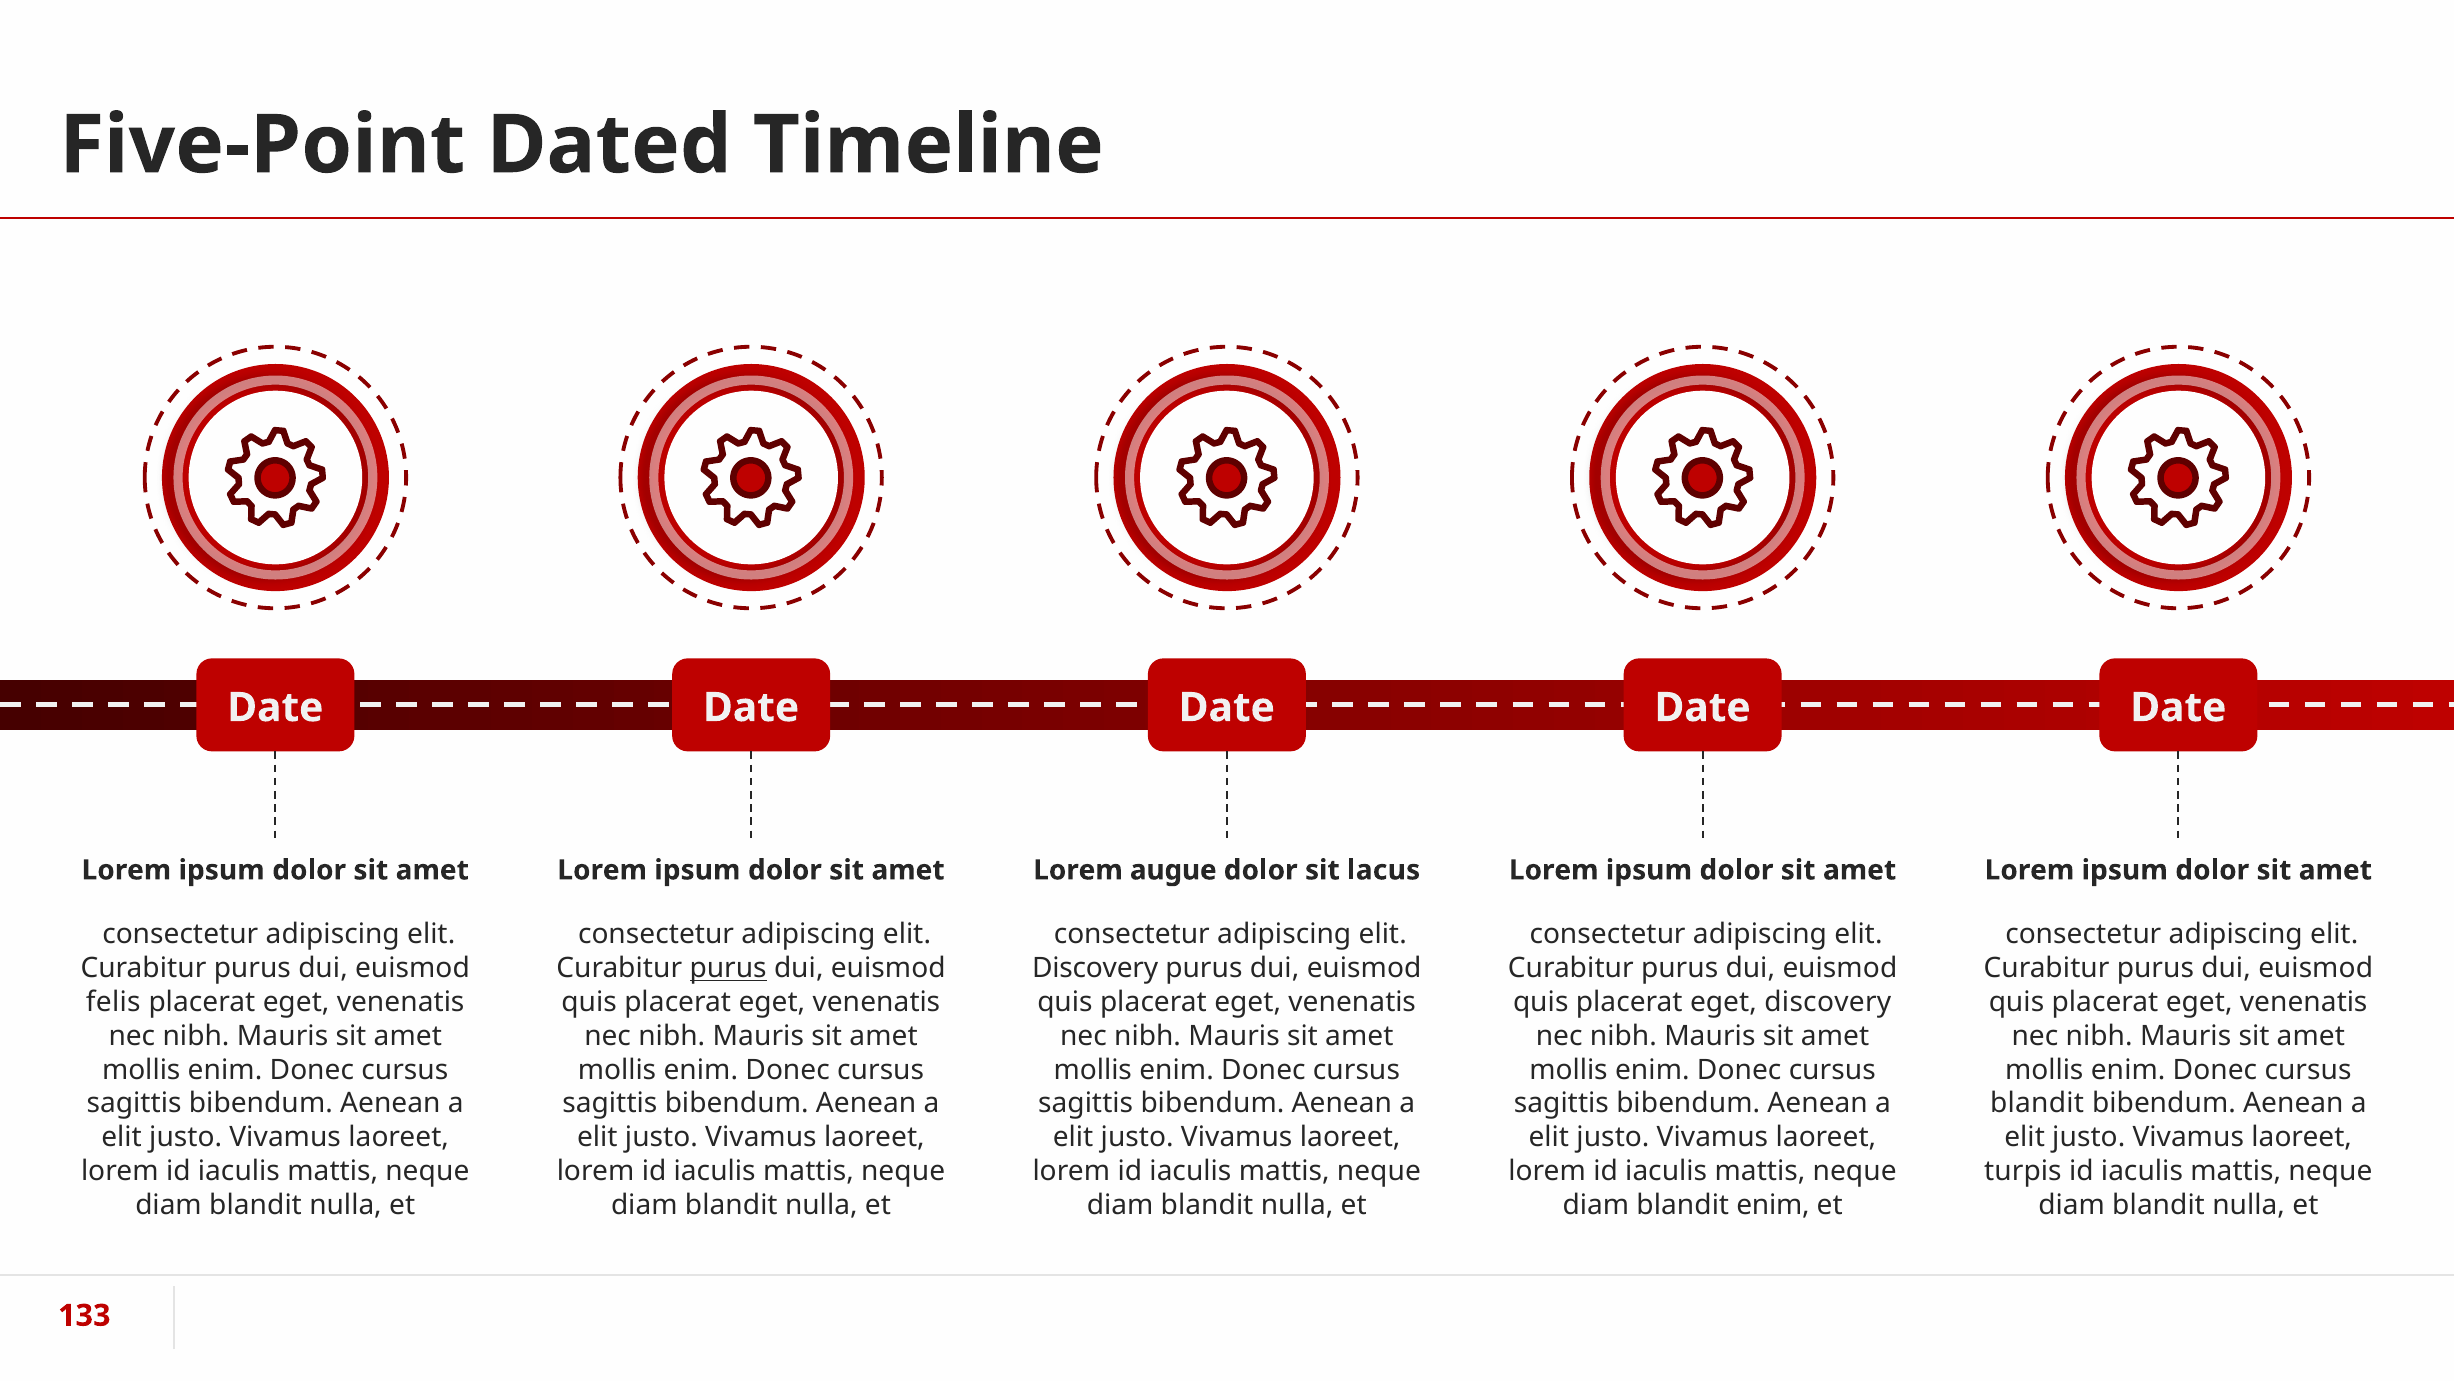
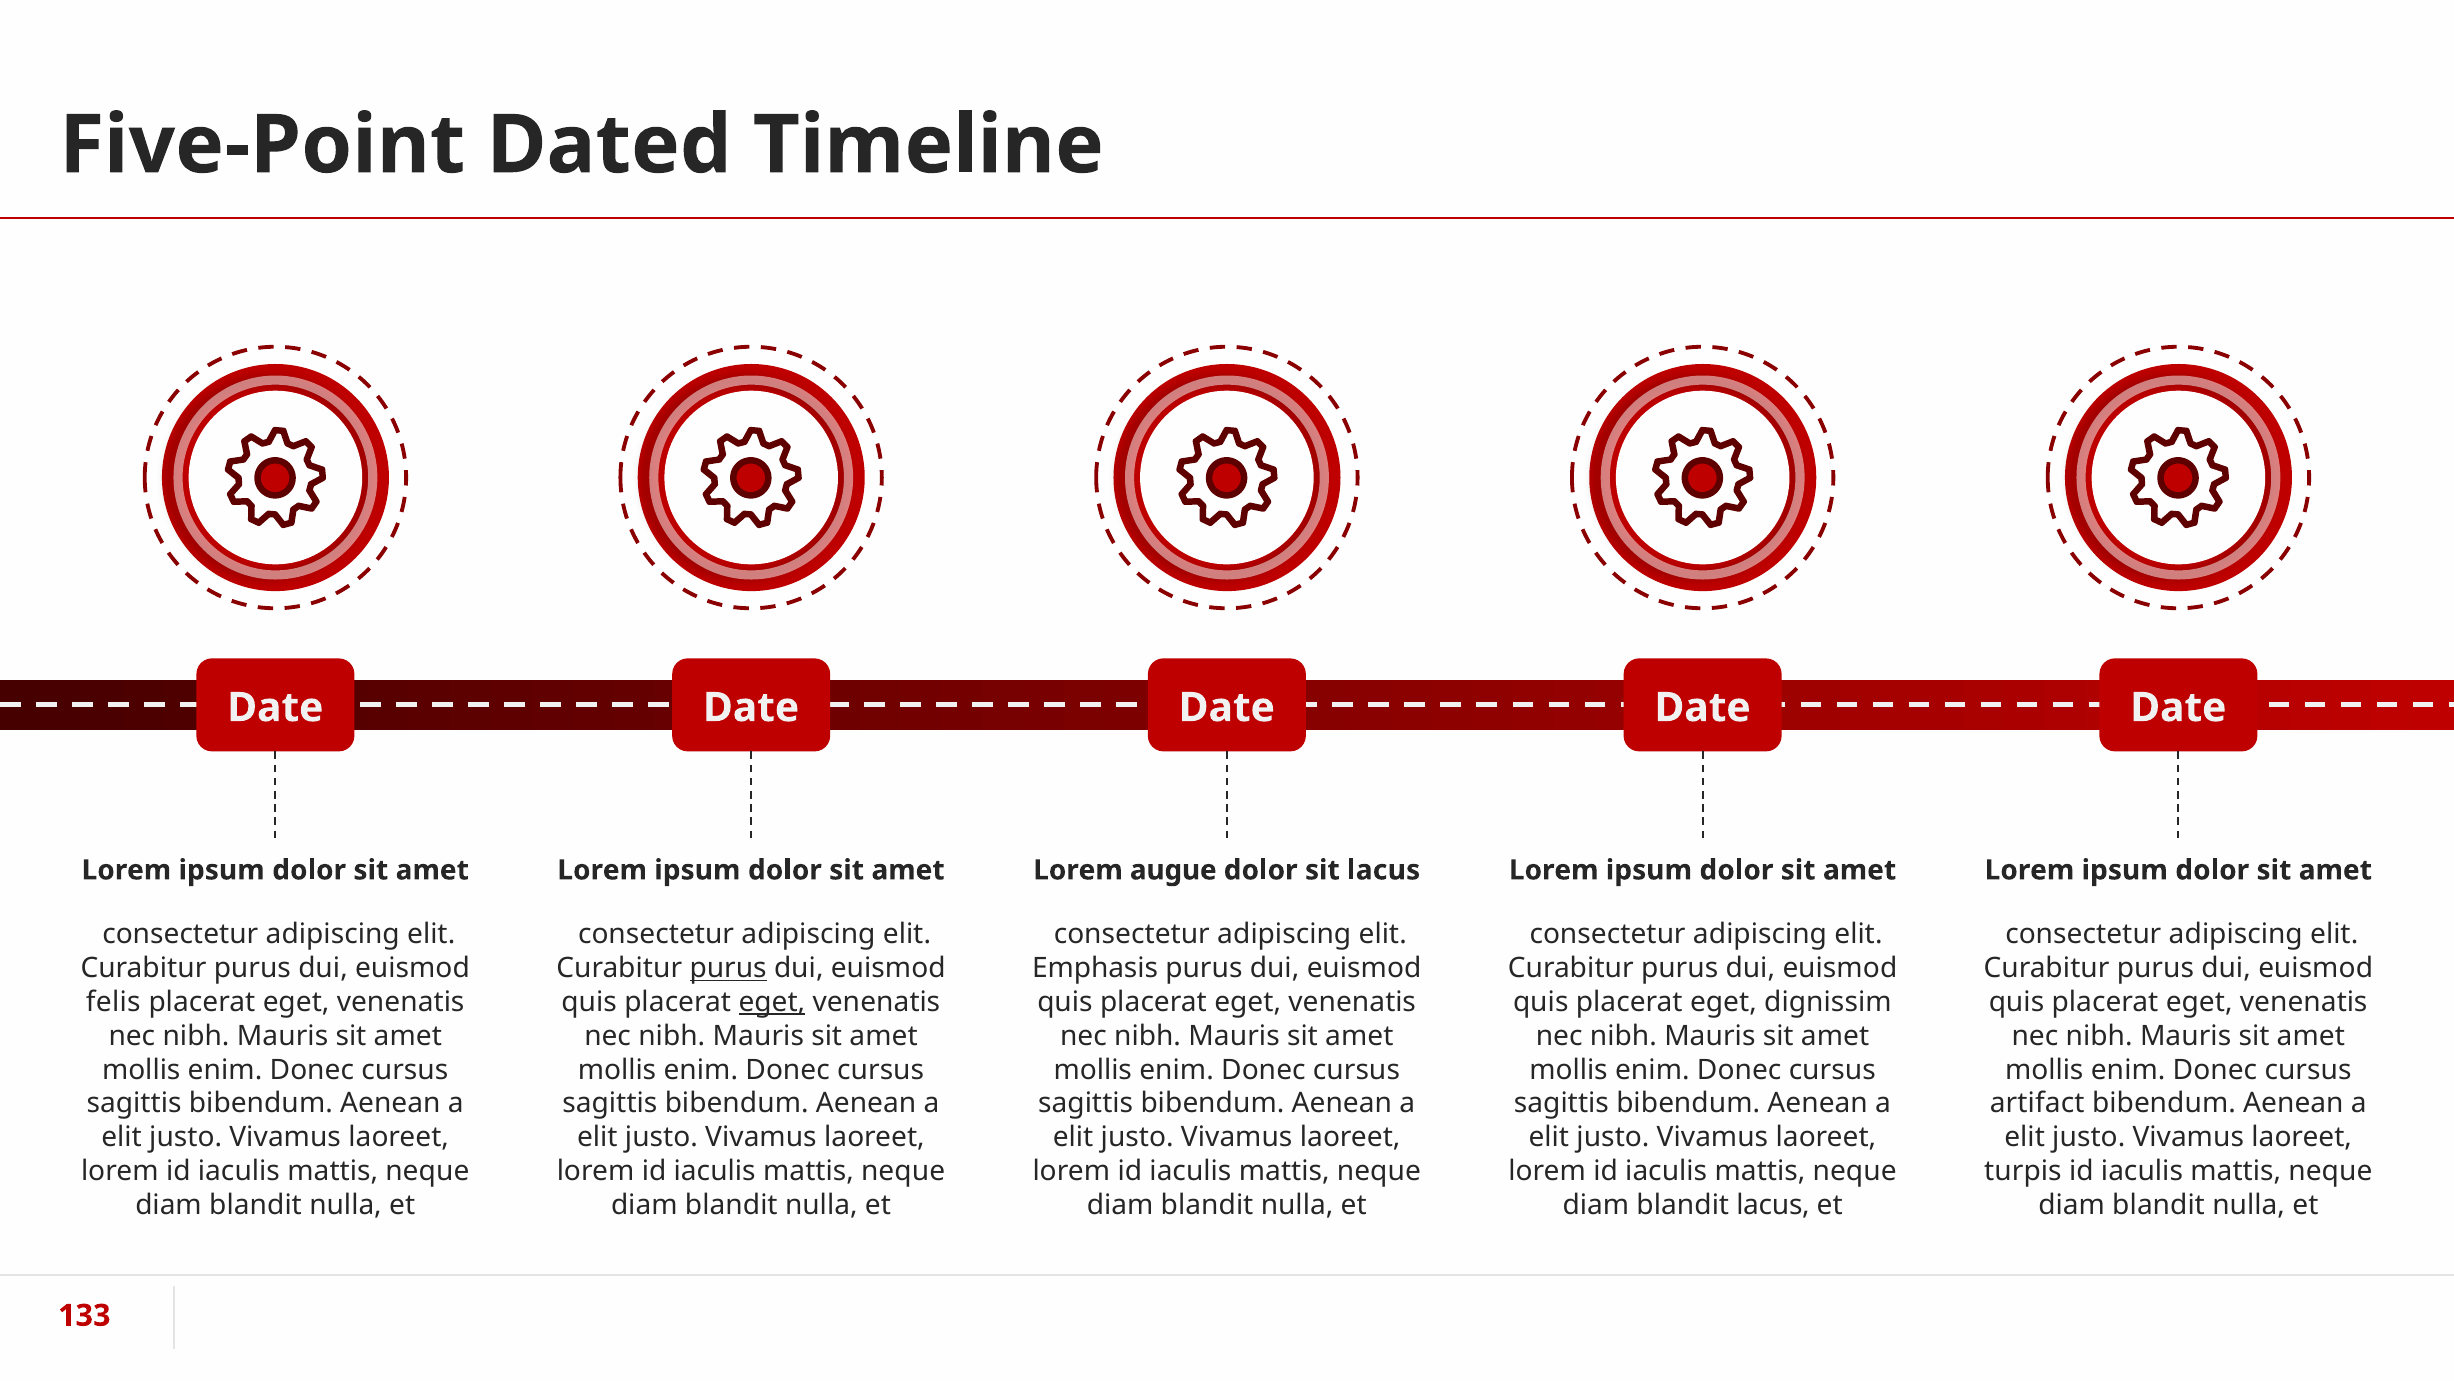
Discovery at (1095, 968): Discovery -> Emphasis
eget at (772, 1002) underline: none -> present
eget discovery: discovery -> dignissim
blandit at (2037, 1103): blandit -> artifact
blandit enim: enim -> lacus
